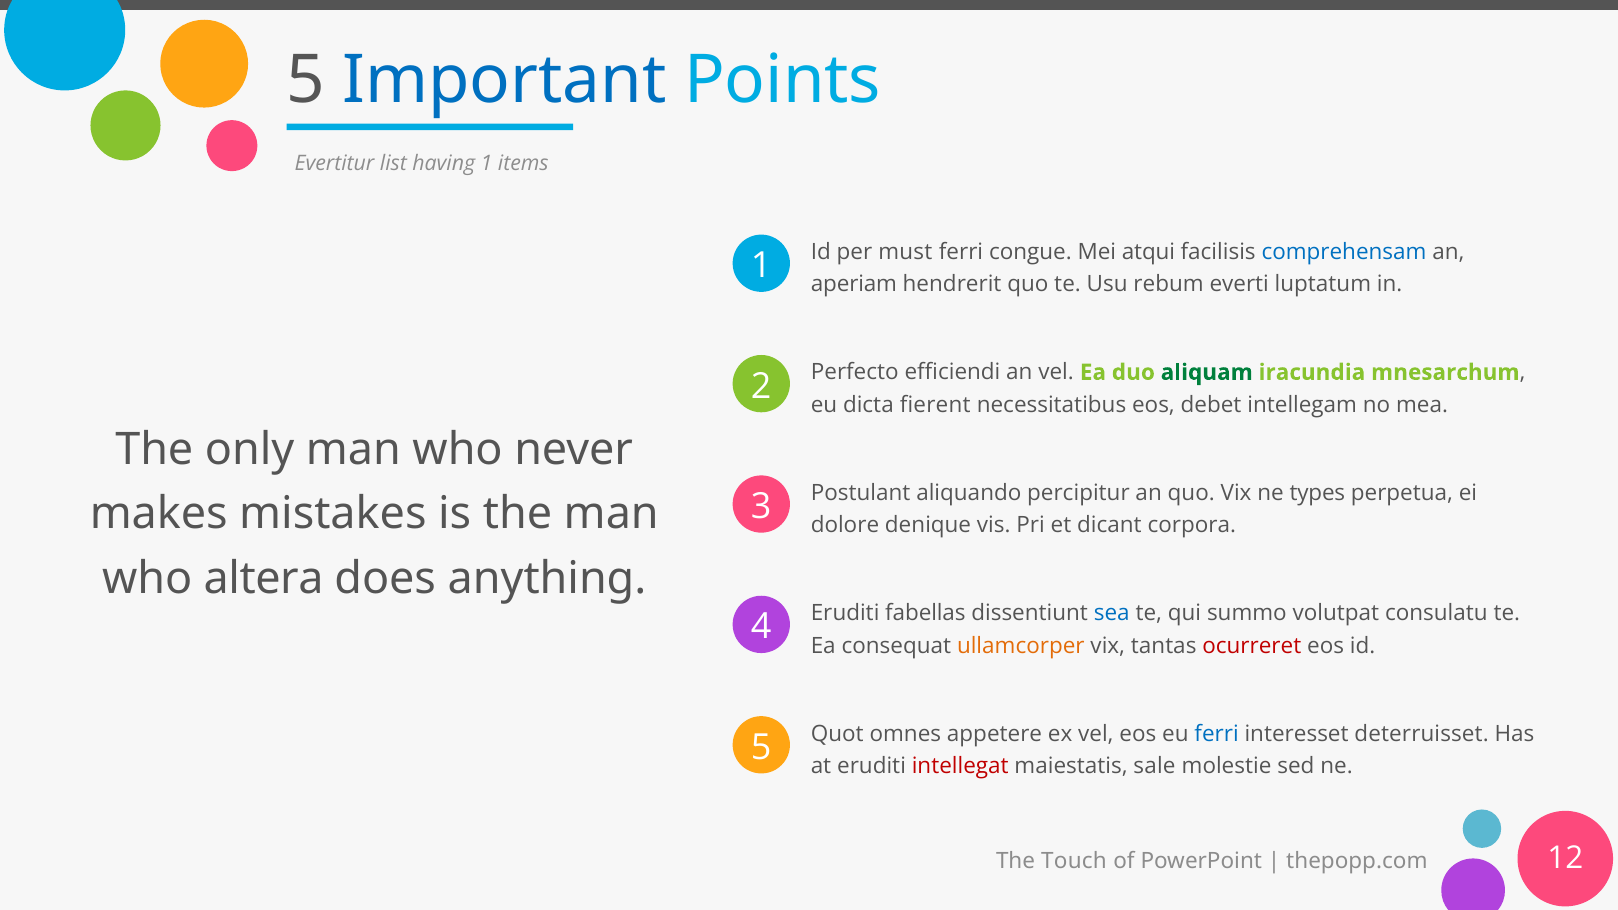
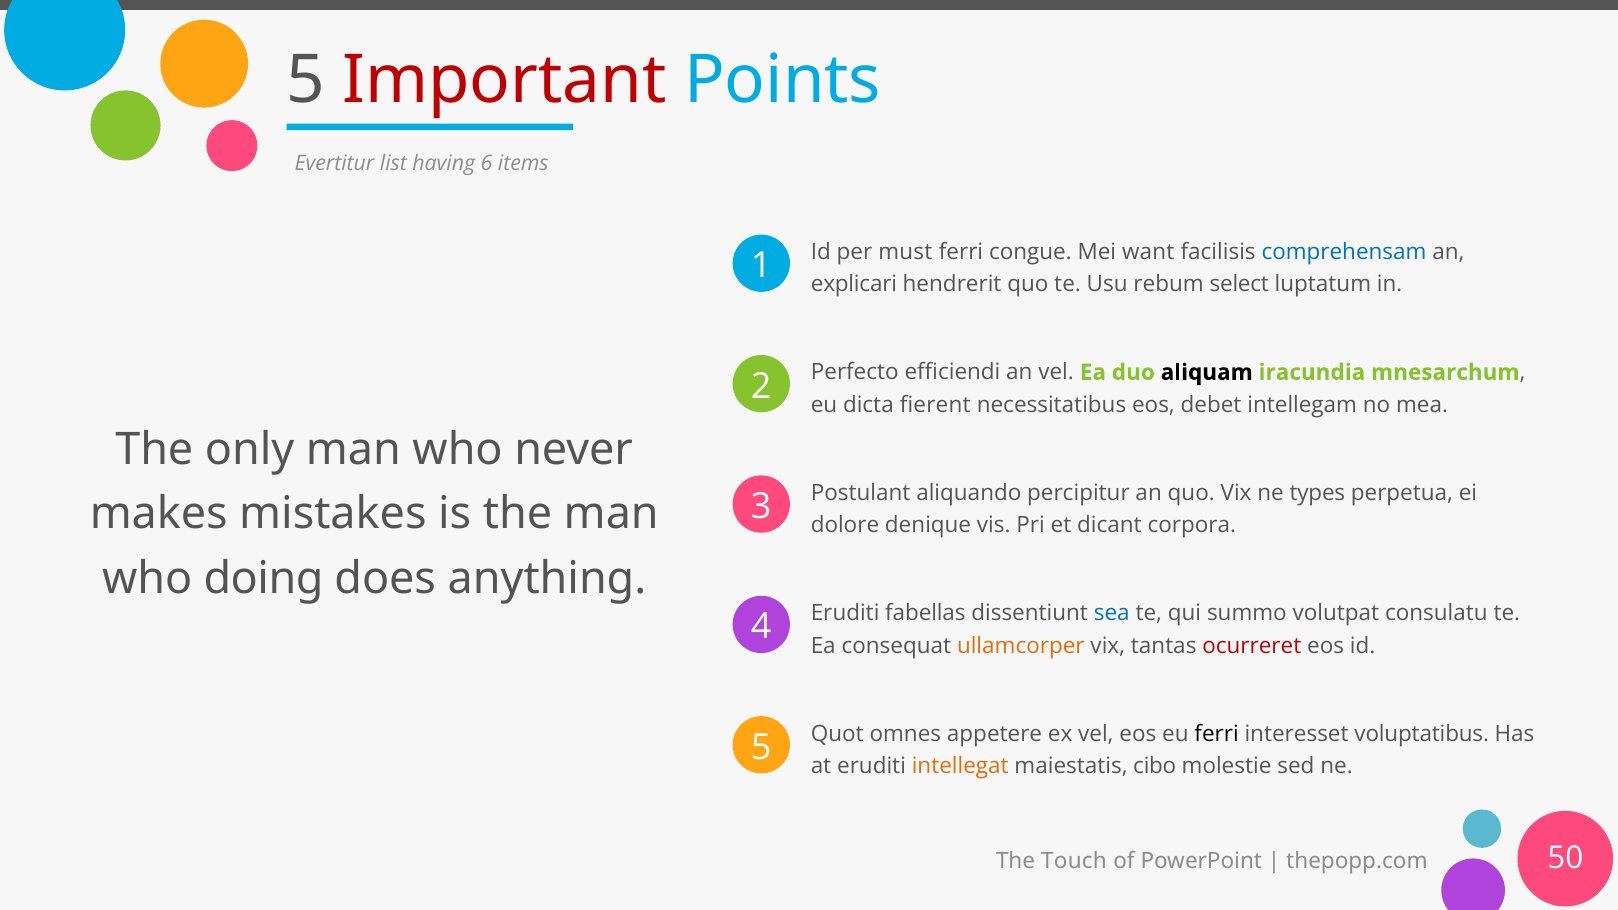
Important colour: blue -> red
having 1: 1 -> 6
atqui: atqui -> want
aperiam: aperiam -> explicari
everti: everti -> select
aliquam colour: green -> black
altera: altera -> doing
ferri at (1217, 734) colour: blue -> black
deterruisset: deterruisset -> voluptatibus
intellegat colour: red -> orange
sale: sale -> cibo
12: 12 -> 50
